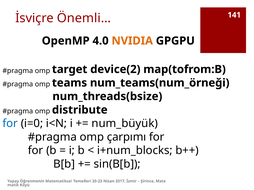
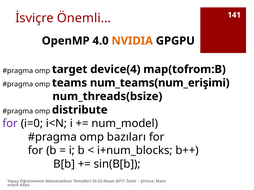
device(2: device(2 -> device(4
num_teams(num_örneği: num_teams(num_örneği -> num_teams(num_erişimi
for at (10, 124) colour: blue -> purple
num_büyük: num_büyük -> num_model
çarpımı: çarpımı -> bazıları
